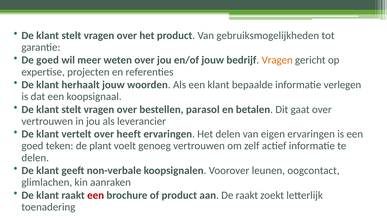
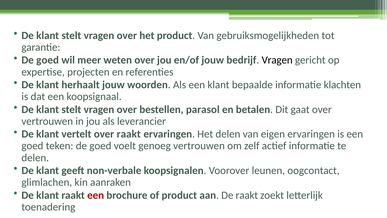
Vragen at (277, 60) colour: orange -> black
verlegen: verlegen -> klachten
over heeft: heeft -> raakt
teken de plant: plant -> goed
